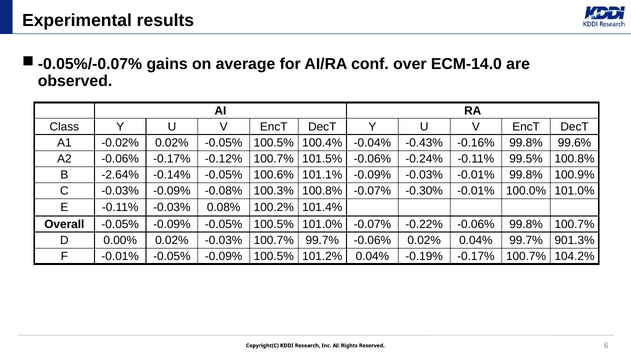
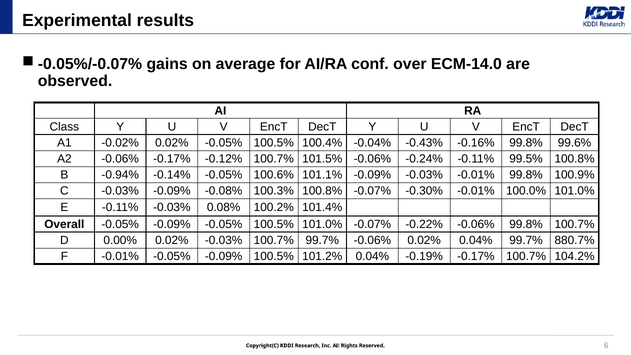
-2.64%: -2.64% -> -0.94%
901.3%: 901.3% -> 880.7%
